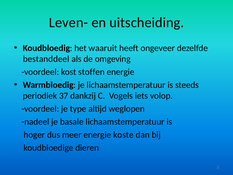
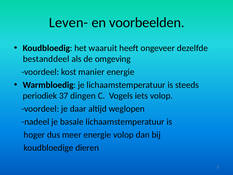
uitscheiding: uitscheiding -> voorbeelden
stoffen: stoffen -> manier
dankzij: dankzij -> dingen
type: type -> daar
energie koste: koste -> volop
